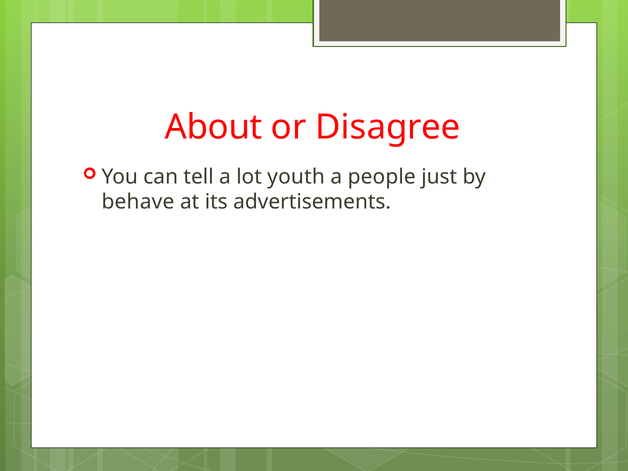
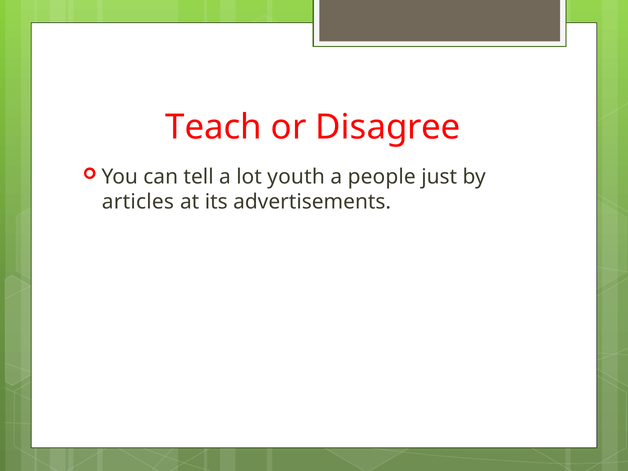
About: About -> Teach
behave: behave -> articles
